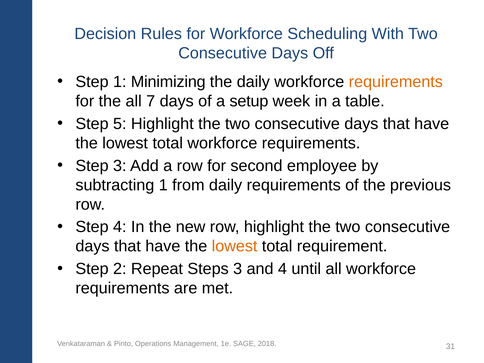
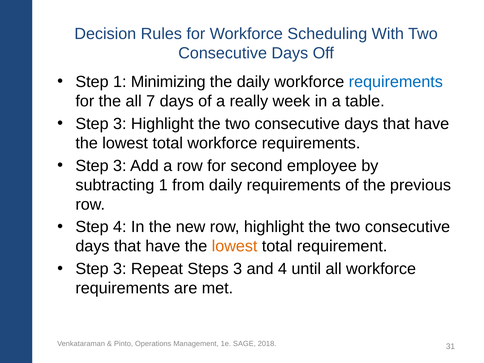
requirements at (396, 82) colour: orange -> blue
setup: setup -> really
5 at (120, 124): 5 -> 3
2 at (120, 269): 2 -> 3
